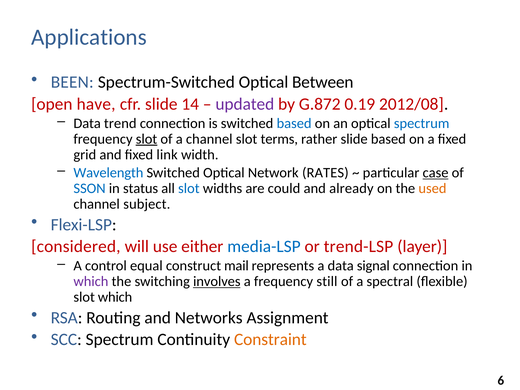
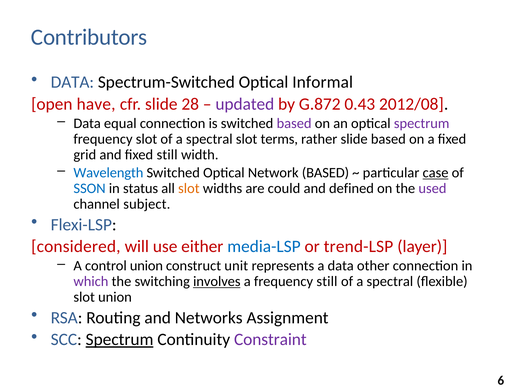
Applications: Applications -> Contributors
BEEN at (72, 82): BEEN -> DATA
Between: Between -> Informal
14: 14 -> 28
0.19: 0.19 -> 0.43
trend: trend -> equal
based at (294, 123) colour: blue -> purple
spectrum at (422, 123) colour: blue -> purple
slot at (147, 139) underline: present -> none
channel at (209, 139): channel -> spectral
fixed link: link -> still
Network RATES: RATES -> BASED
slot at (189, 188) colour: blue -> orange
already: already -> defined
used colour: orange -> purple
control equal: equal -> union
mail: mail -> unit
signal: signal -> other
slot which: which -> union
Spectrum at (120, 340) underline: none -> present
Constraint colour: orange -> purple
